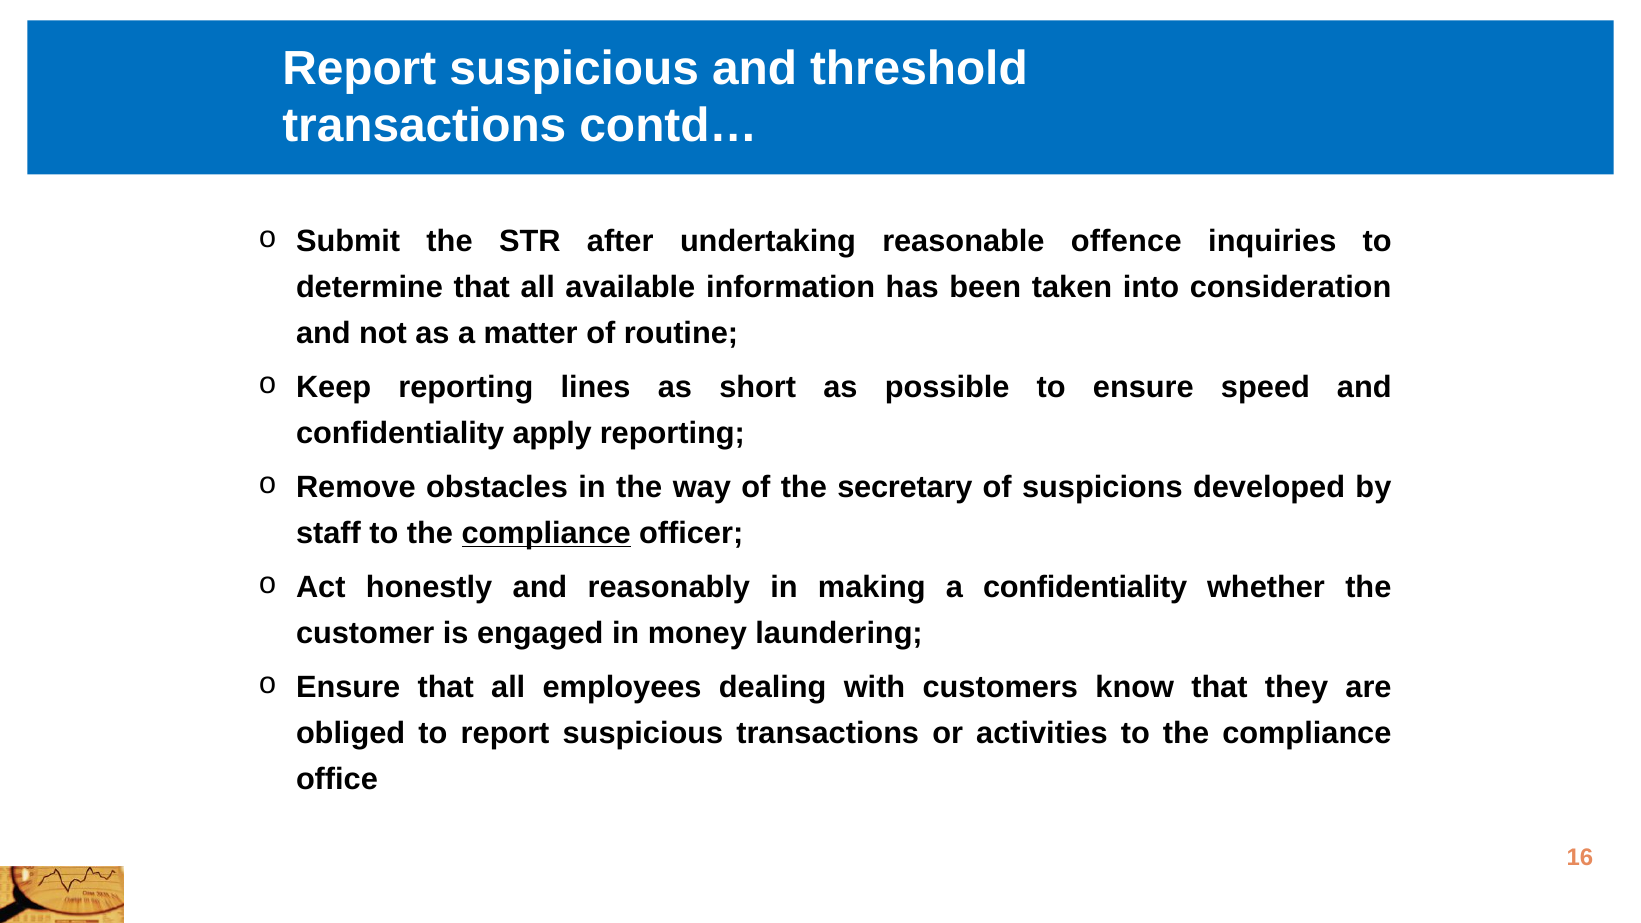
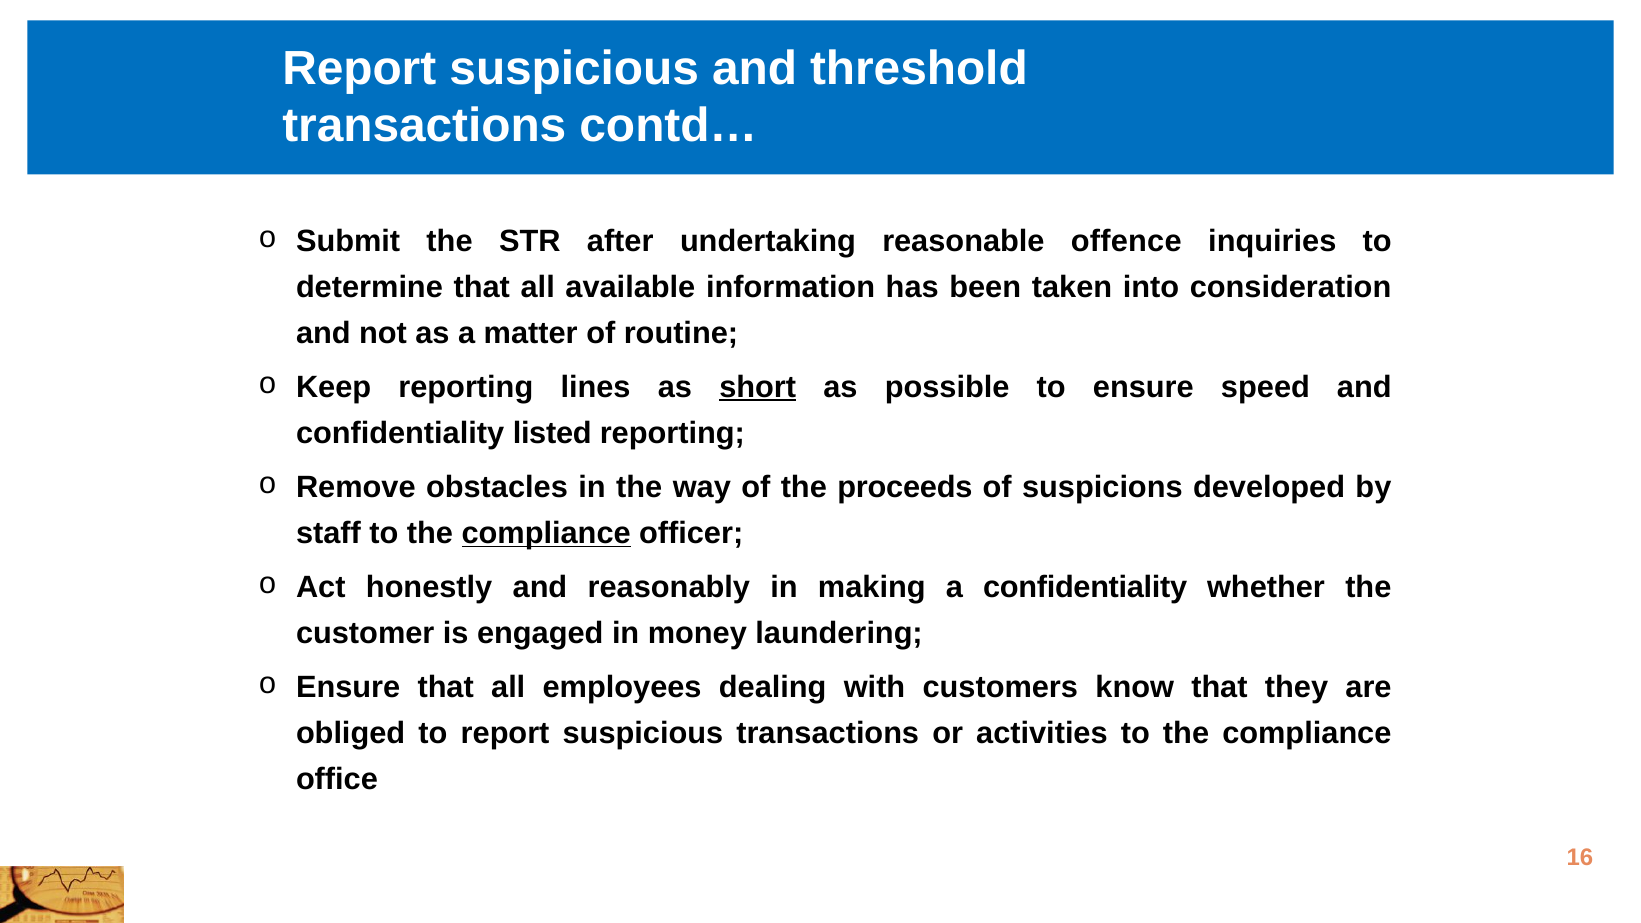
short underline: none -> present
apply: apply -> listed
secretary: secretary -> proceeds
